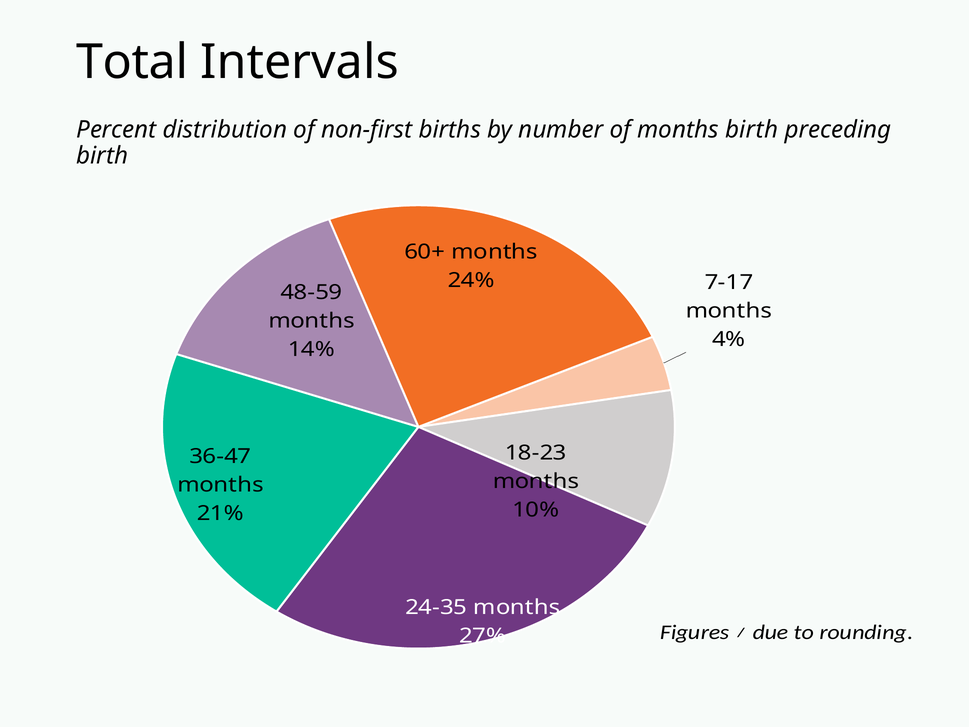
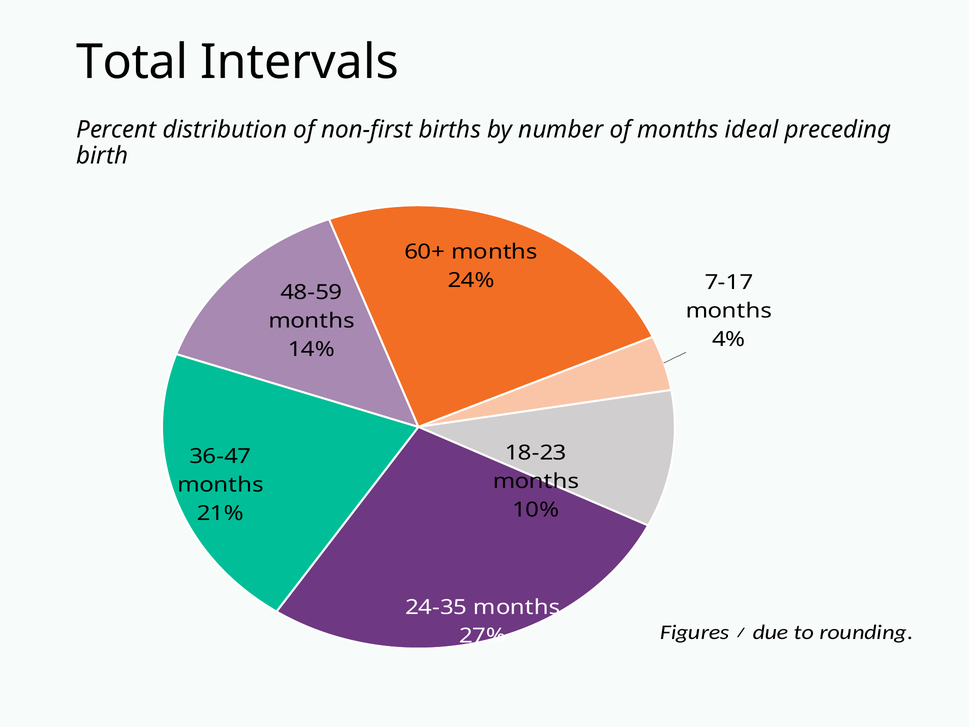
months birth: birth -> ideal
